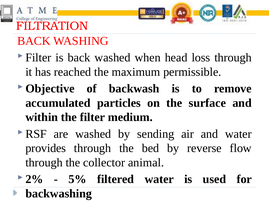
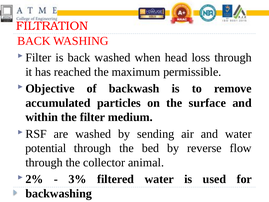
provides: provides -> potential
5%: 5% -> 3%
